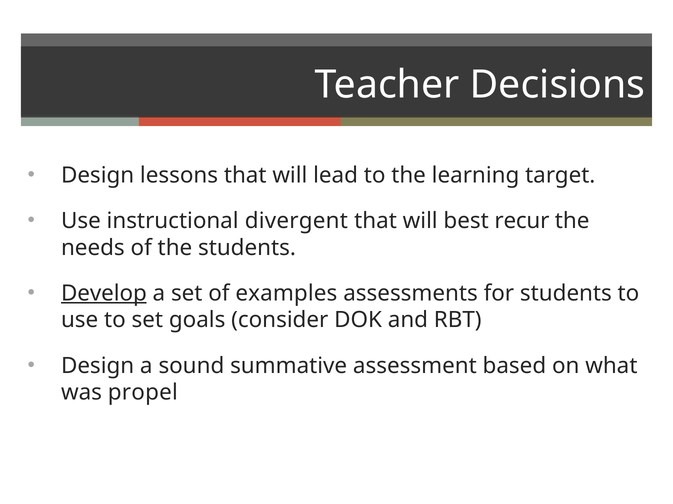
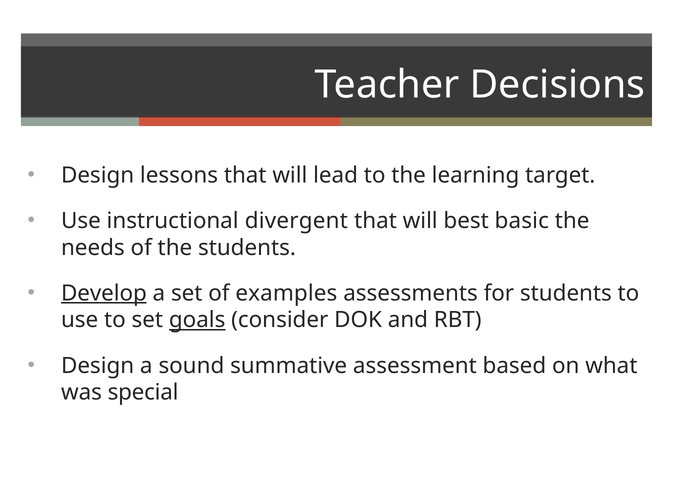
recur: recur -> basic
goals underline: none -> present
propel: propel -> special
